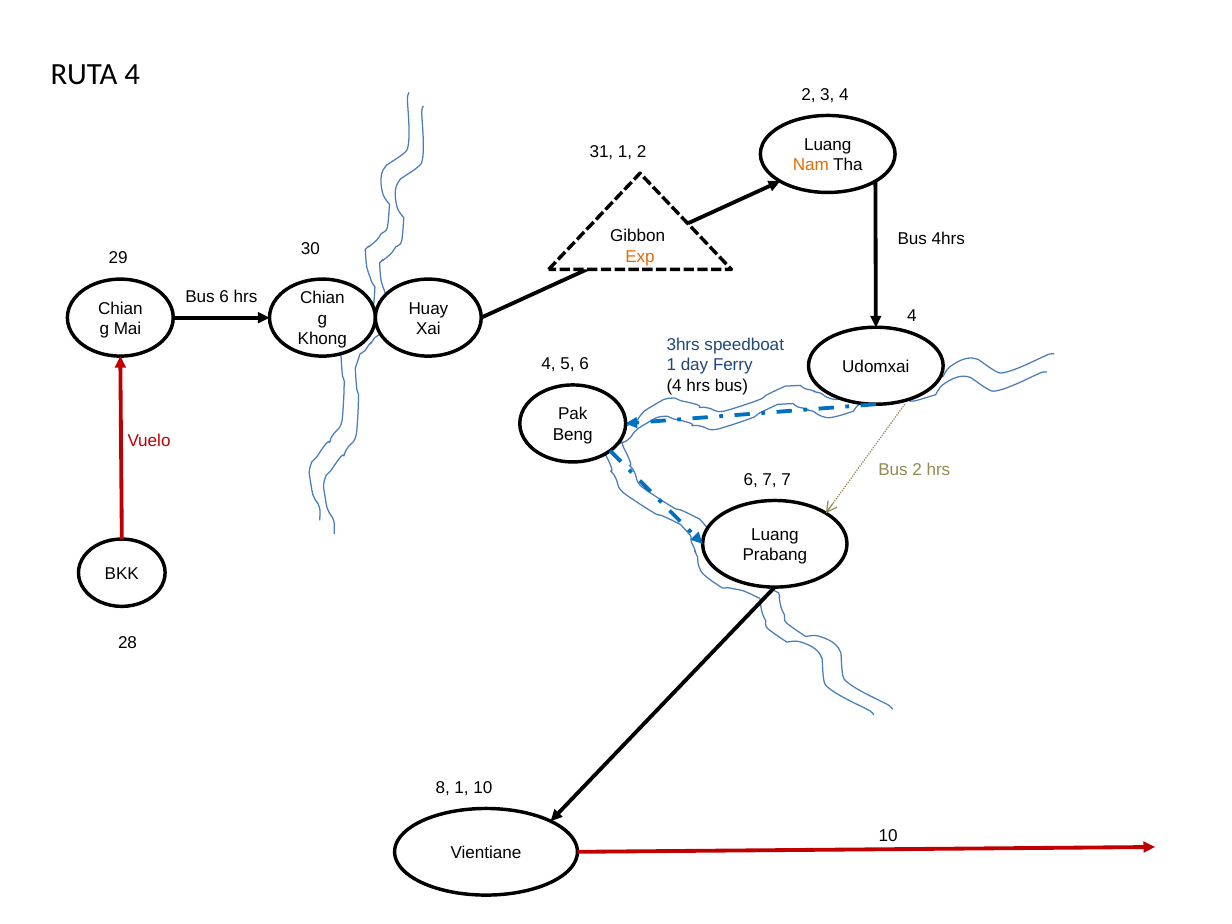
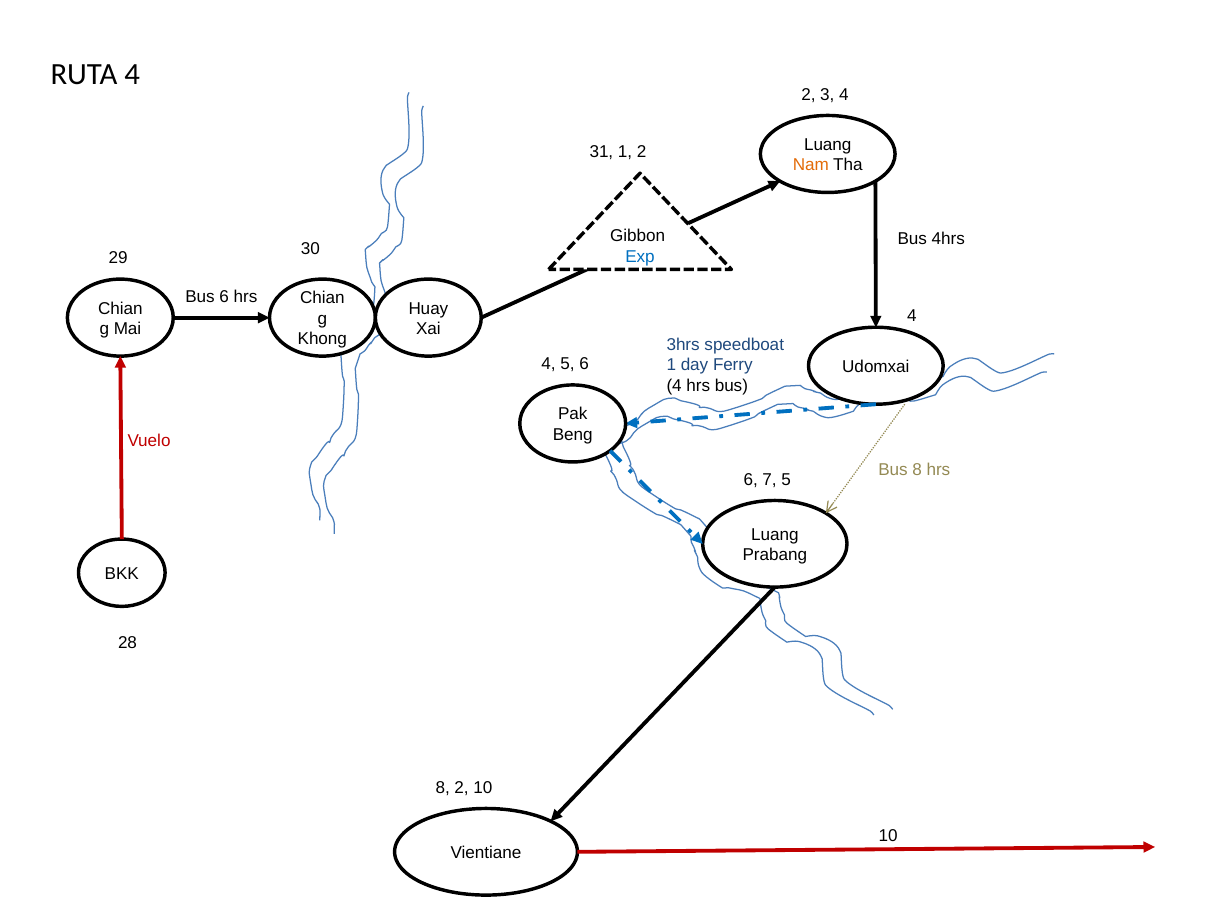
Exp colour: orange -> blue
Bus 2: 2 -> 8
7 7: 7 -> 5
8 1: 1 -> 2
